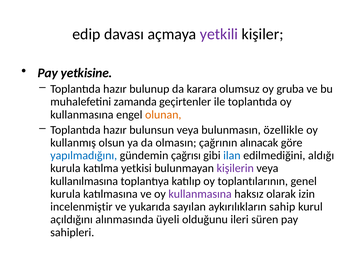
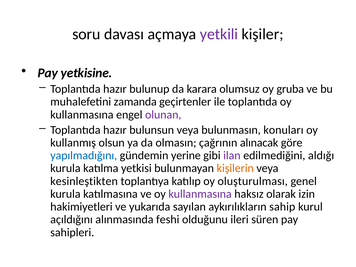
edip: edip -> soru
olunan colour: orange -> purple
özellikle: özellikle -> konuları
çağrısı: çağrısı -> yerine
ilan colour: blue -> purple
kişilerin colour: purple -> orange
kullanılmasına: kullanılmasına -> kesinleştikten
toplantılarının: toplantılarının -> oluşturulması
incelenmiştir: incelenmiştir -> hakimiyetleri
üyeli: üyeli -> feshi
